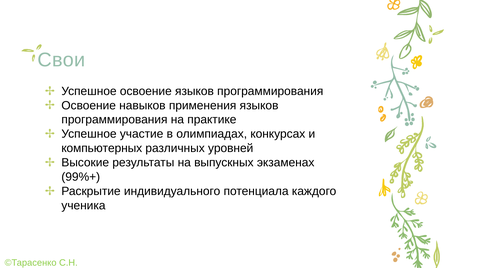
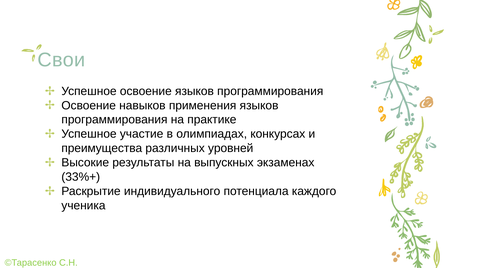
компьютерных: компьютерных -> преимущества
99%+: 99%+ -> 33%+
